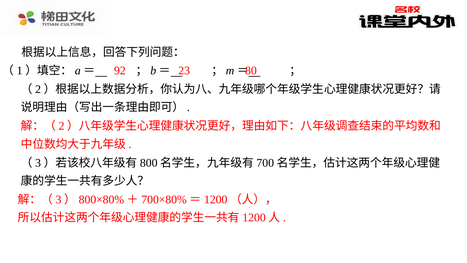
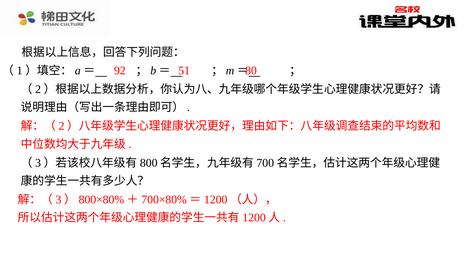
23: 23 -> 51
